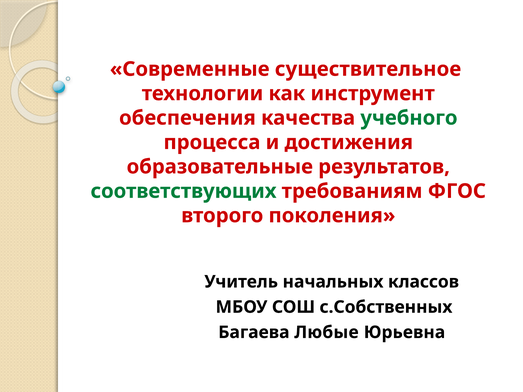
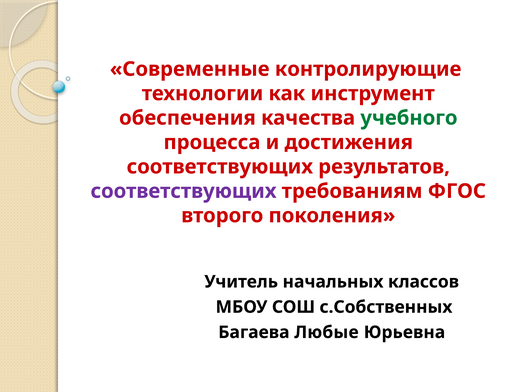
существительное: существительное -> контролирующие
образовательные at (220, 167): образовательные -> соответствующих
соответствующих at (184, 191) colour: green -> purple
